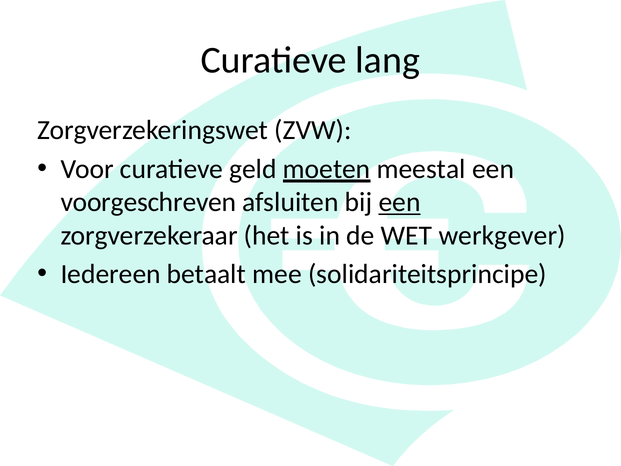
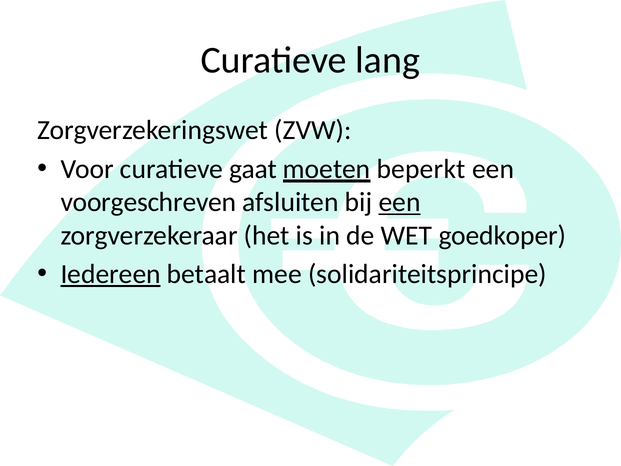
geld: geld -> gaat
meestal: meestal -> beperkt
werkgever: werkgever -> goedkoper
Iedereen underline: none -> present
